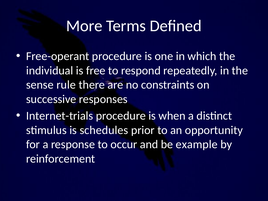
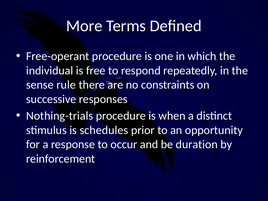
Internet-trials: Internet-trials -> Nothing-trials
example: example -> duration
